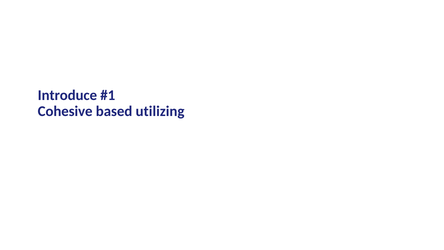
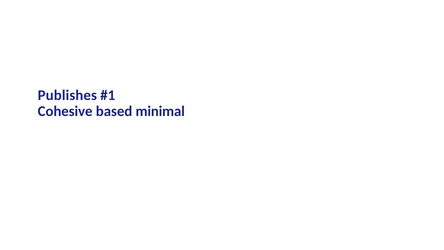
Introduce: Introduce -> Publishes
utilizing: utilizing -> minimal
